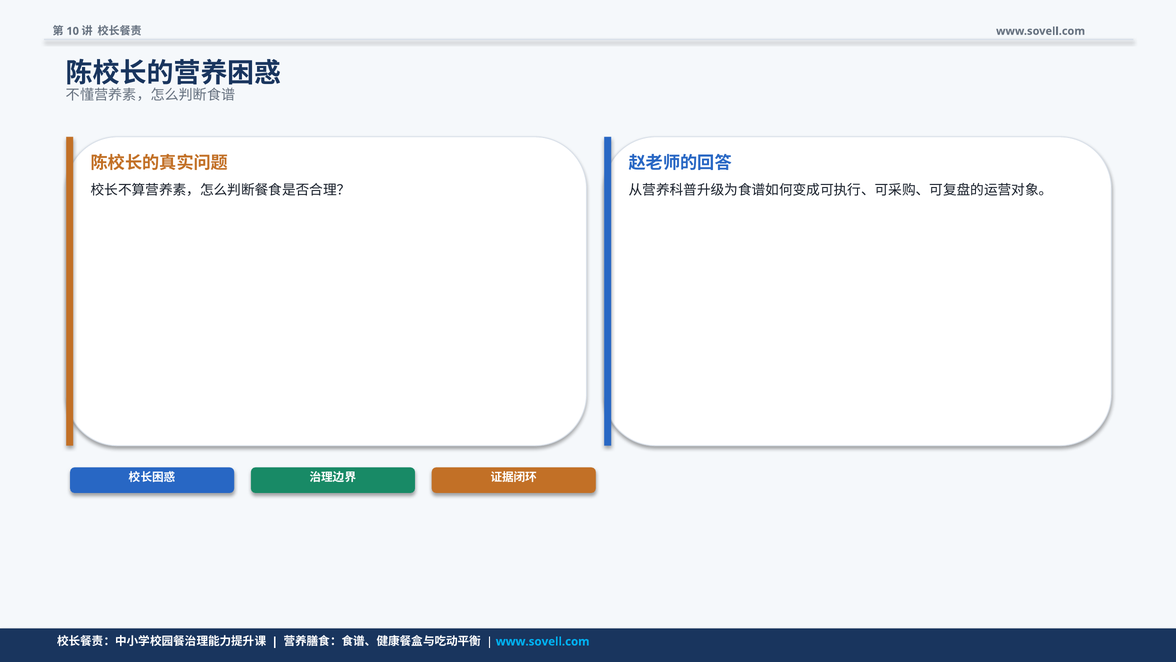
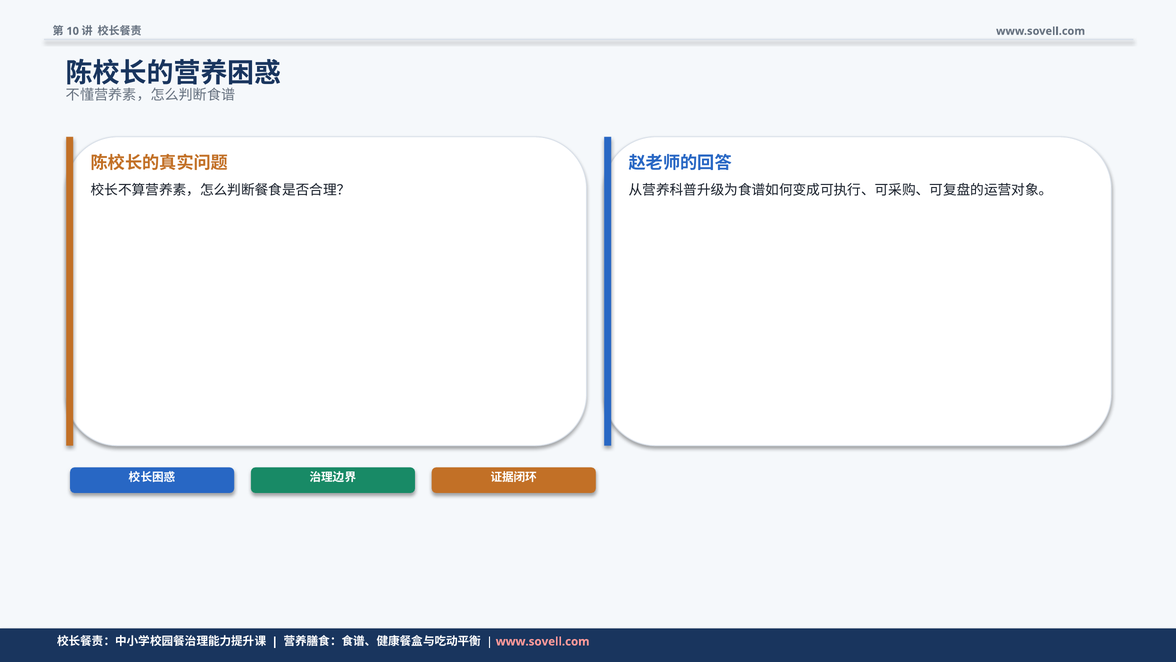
www.sovell.com at (543, 641) colour: light blue -> pink
